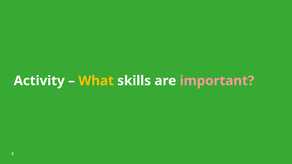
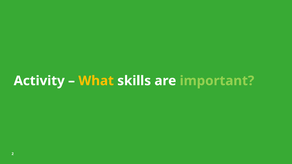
important colour: pink -> light green
